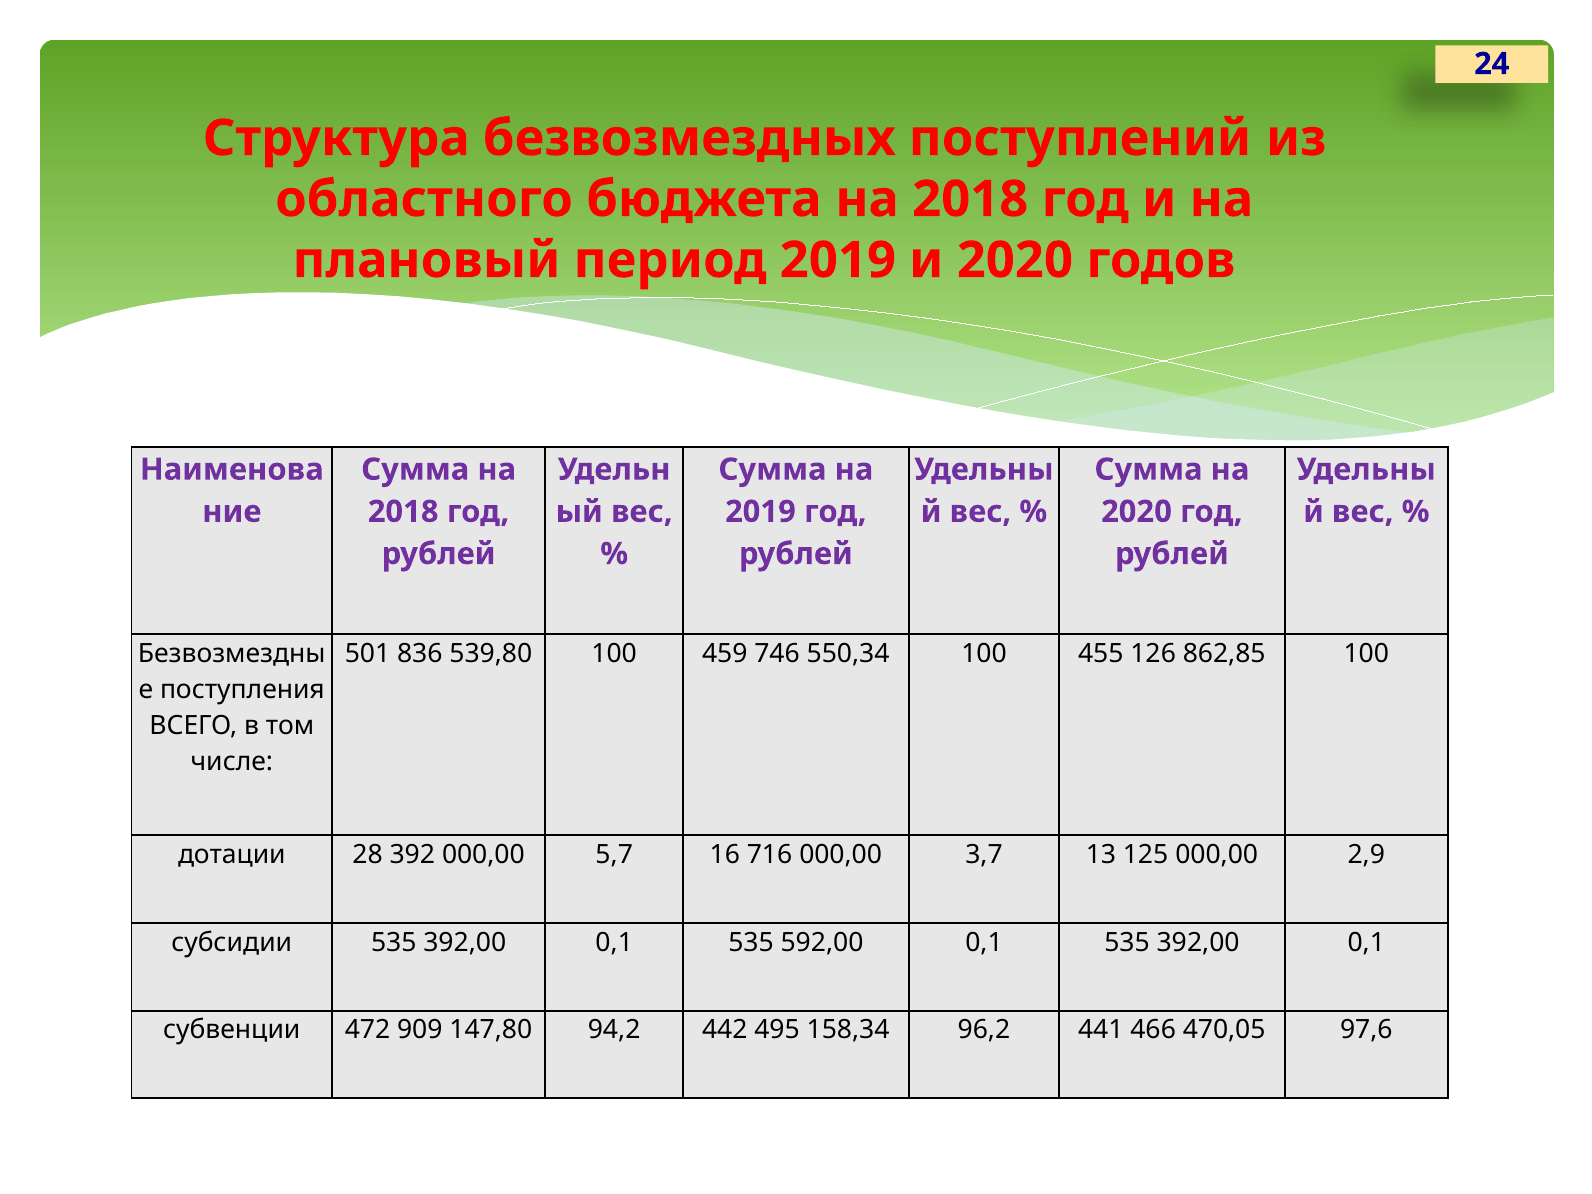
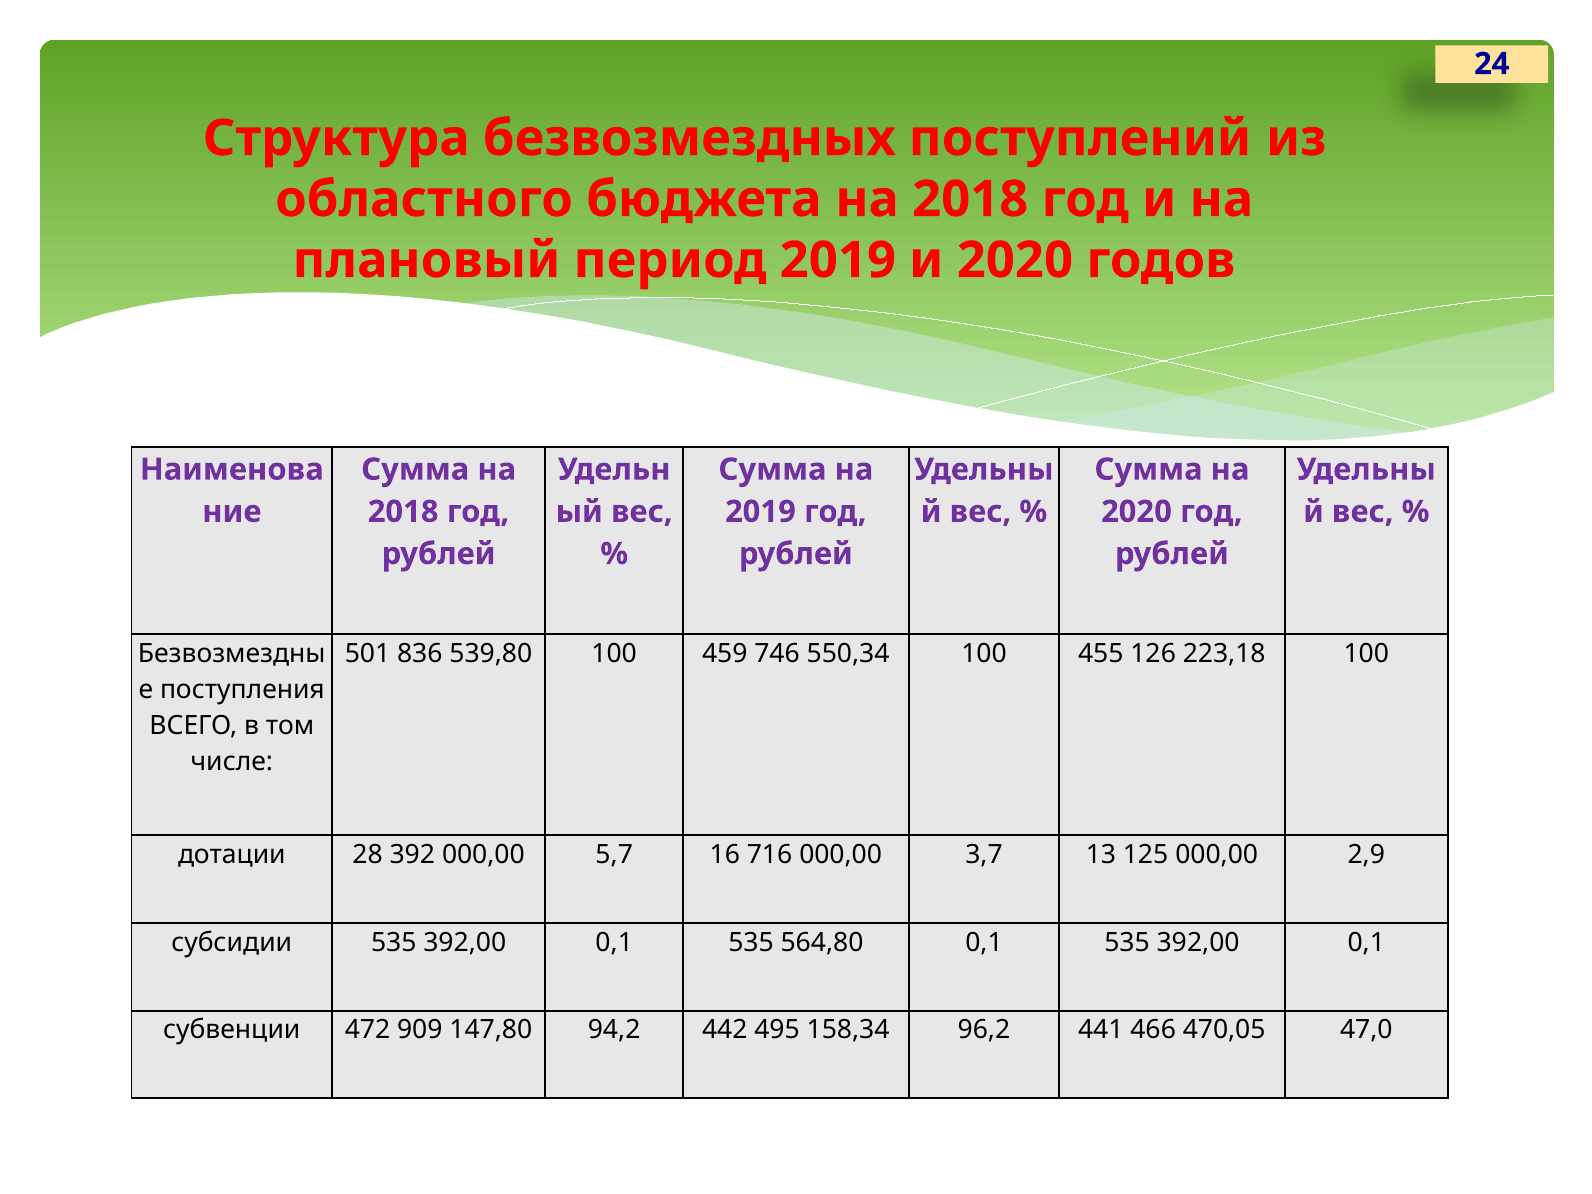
862,85: 862,85 -> 223,18
592,00: 592,00 -> 564,80
97,6: 97,6 -> 47,0
